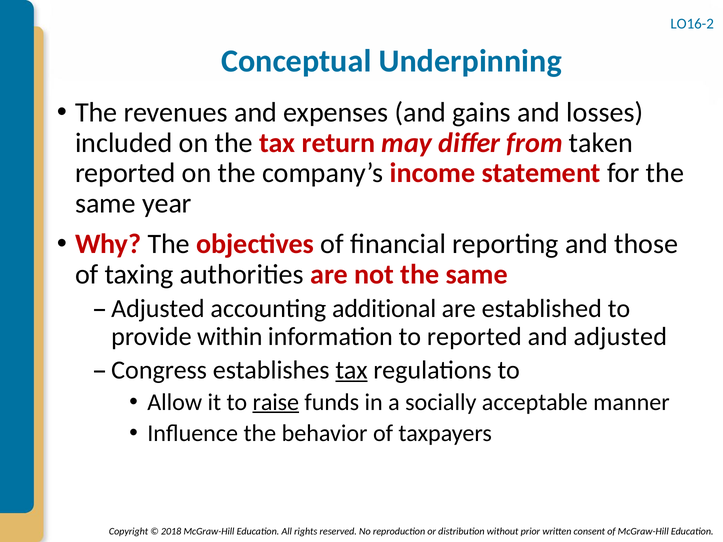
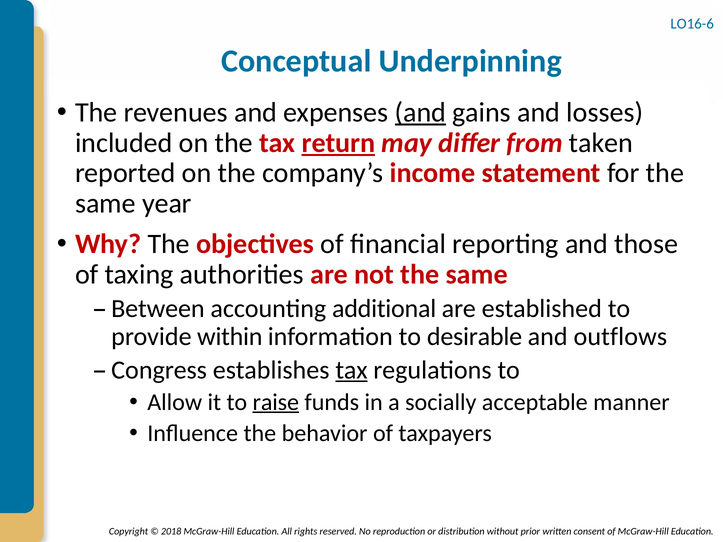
LO16-2: LO16-2 -> LO16-6
and at (420, 113) underline: none -> present
return underline: none -> present
Adjusted at (158, 309): Adjusted -> Between
to reported: reported -> desirable
and adjusted: adjusted -> outflows
